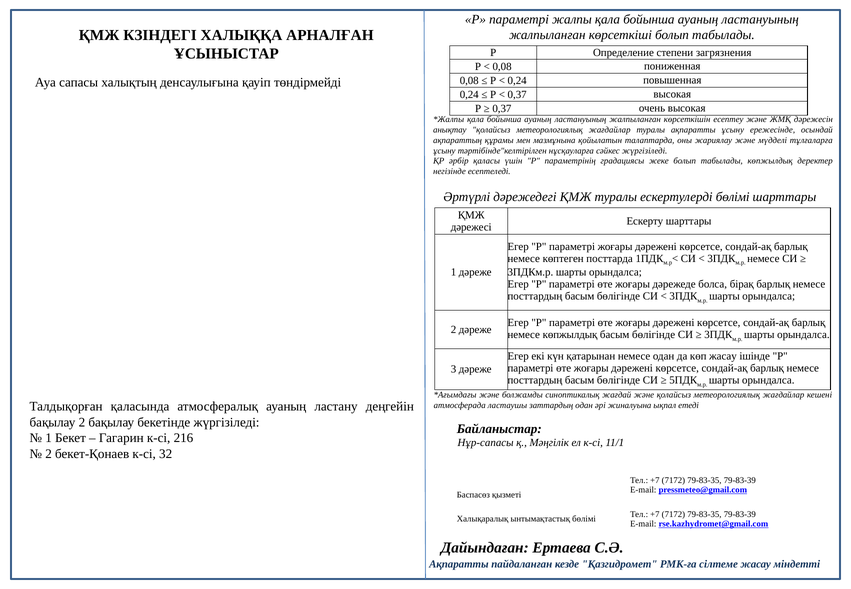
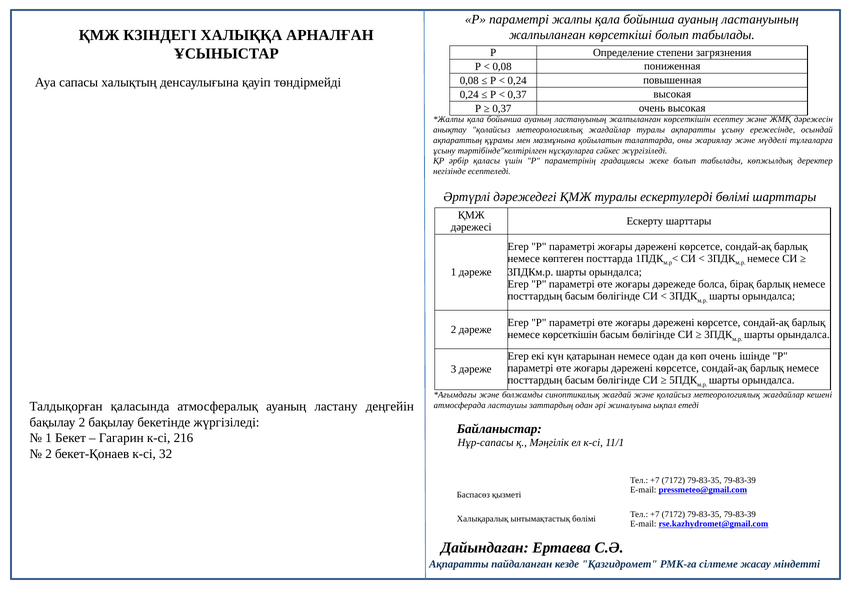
немесе көпжылдық: көпжылдық -> көрсеткішін
көп жасау: жасау -> очень
